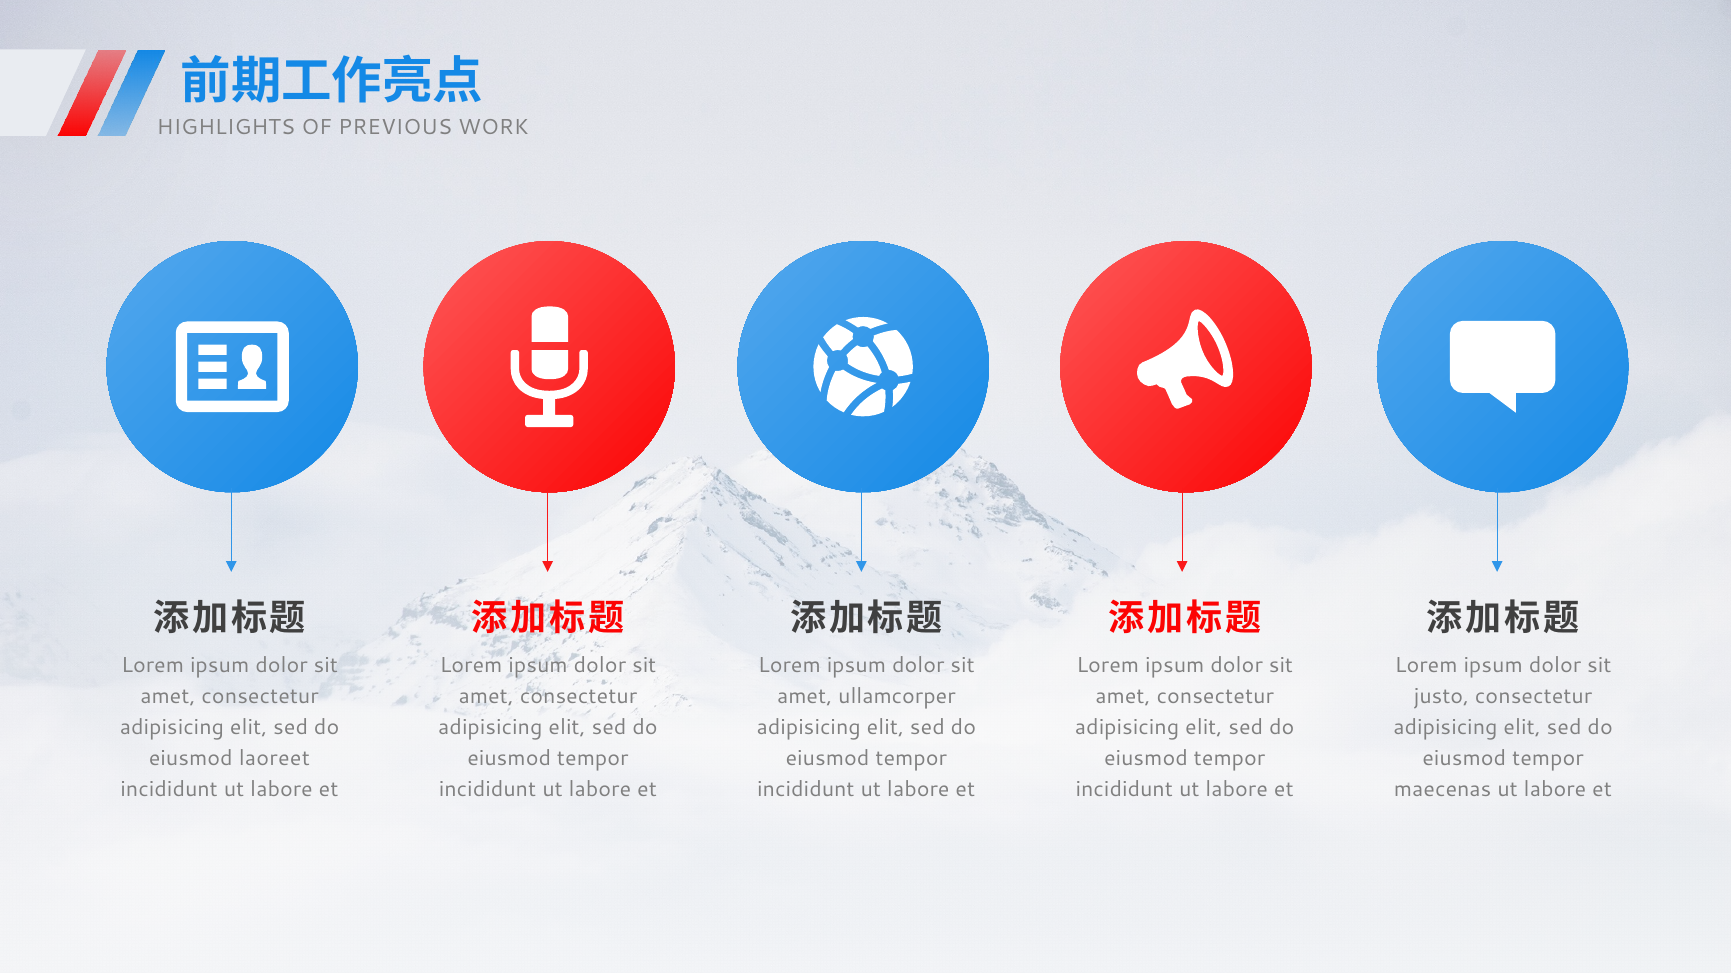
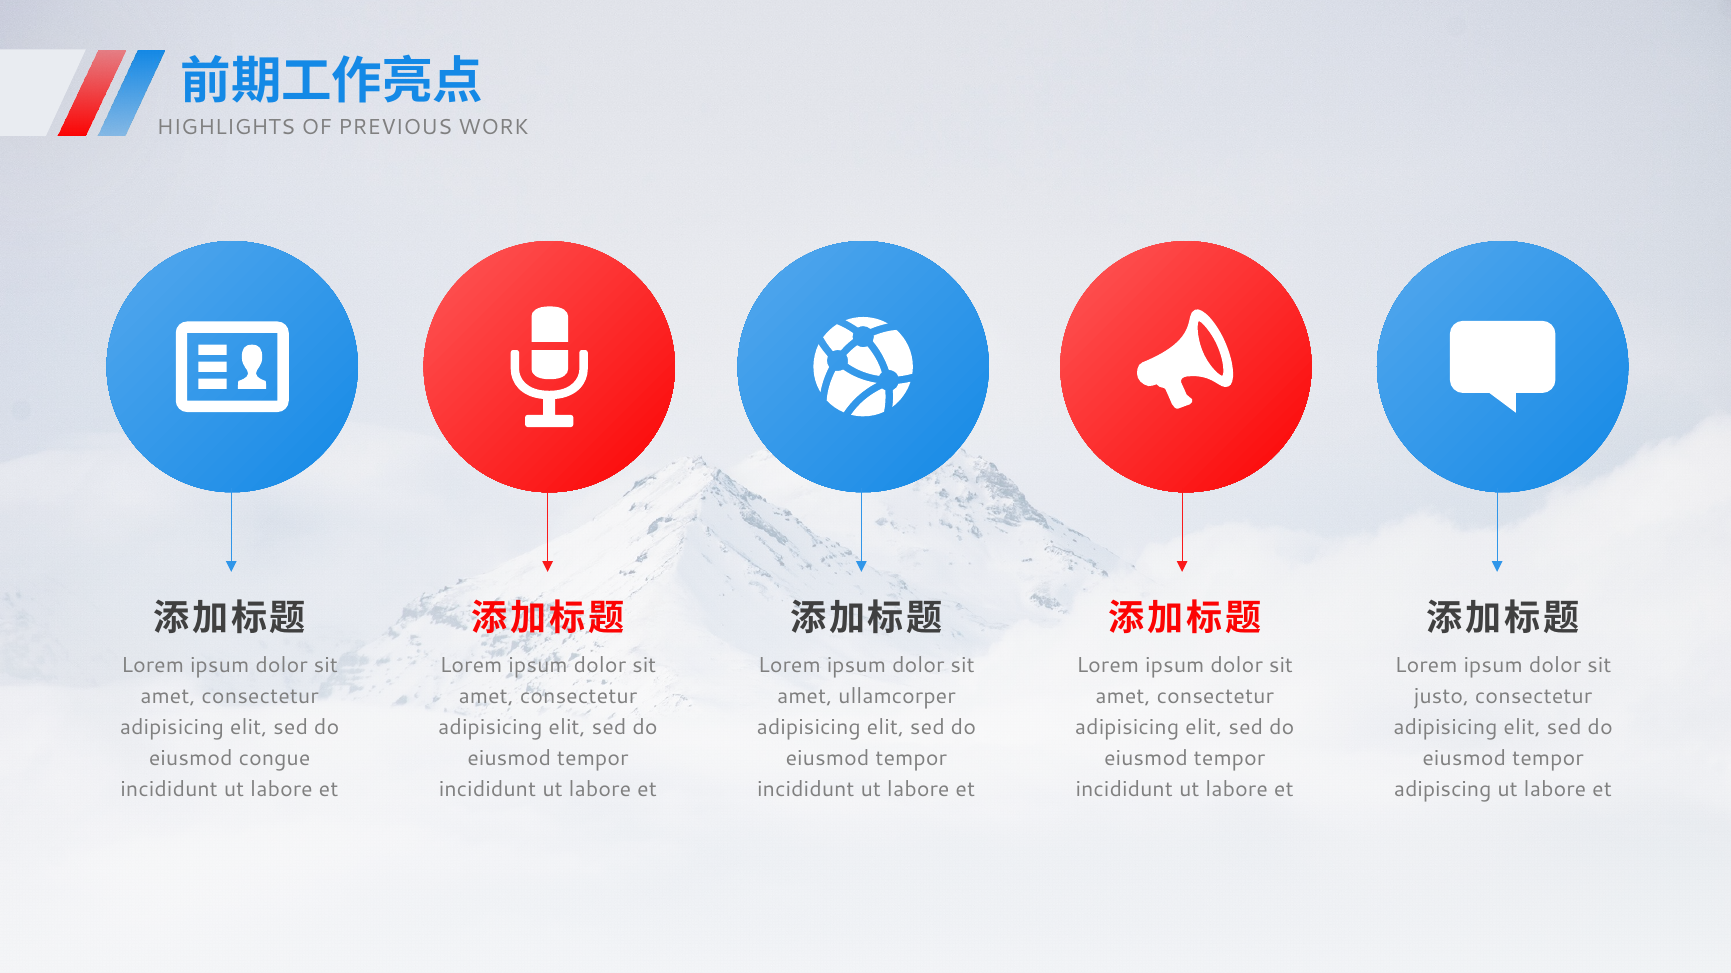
laoreet: laoreet -> congue
maecenas: maecenas -> adipiscing
